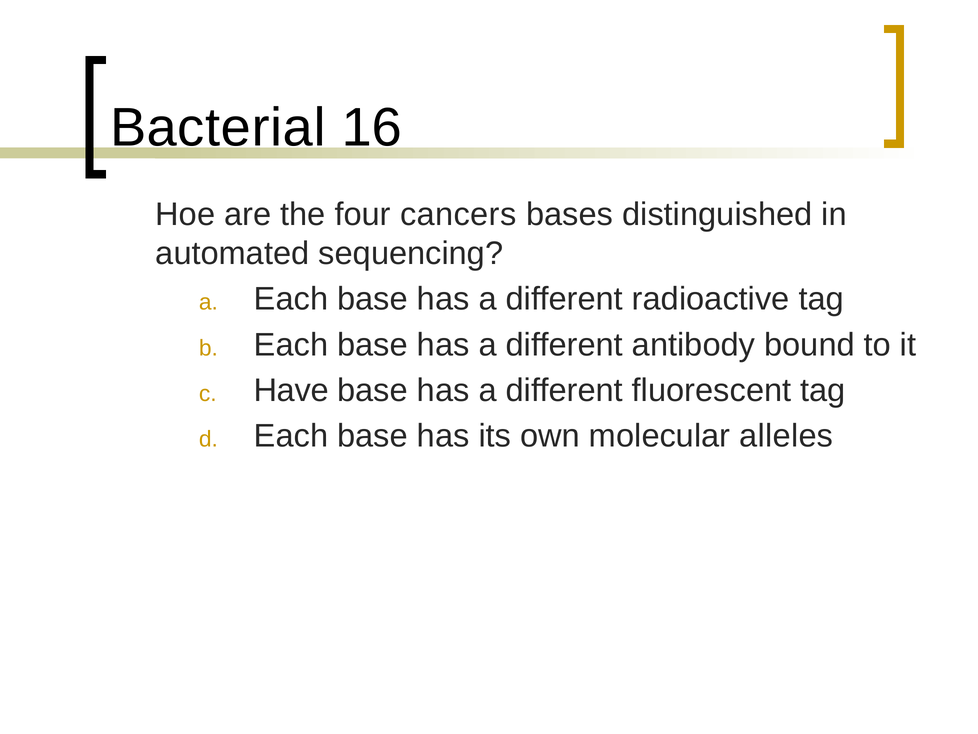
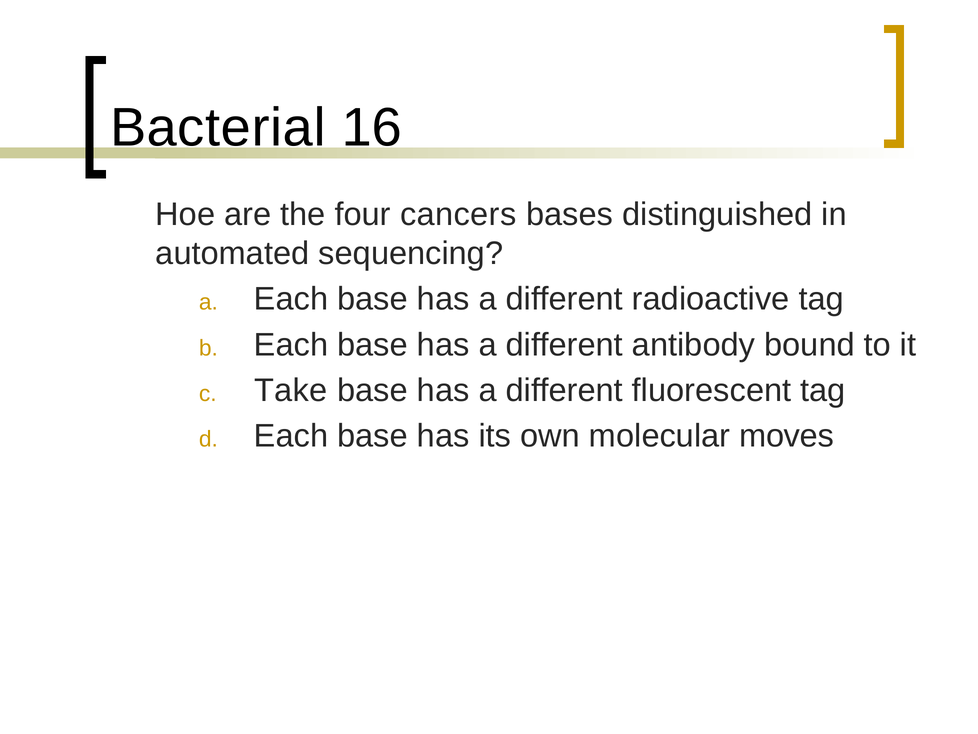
Have: Have -> Take
alleles: alleles -> moves
